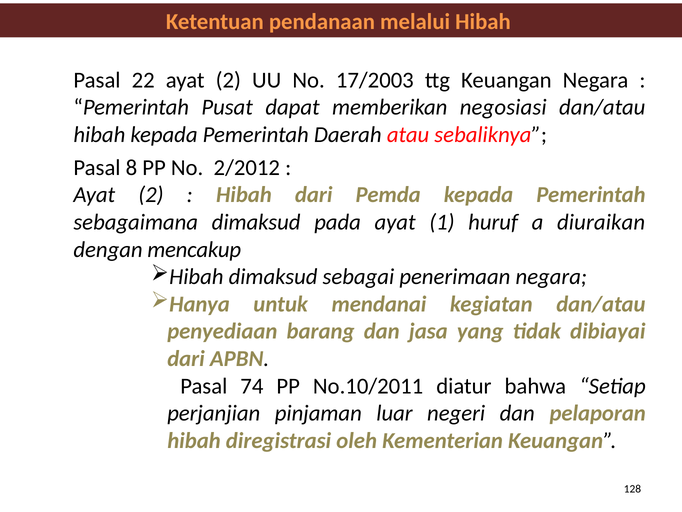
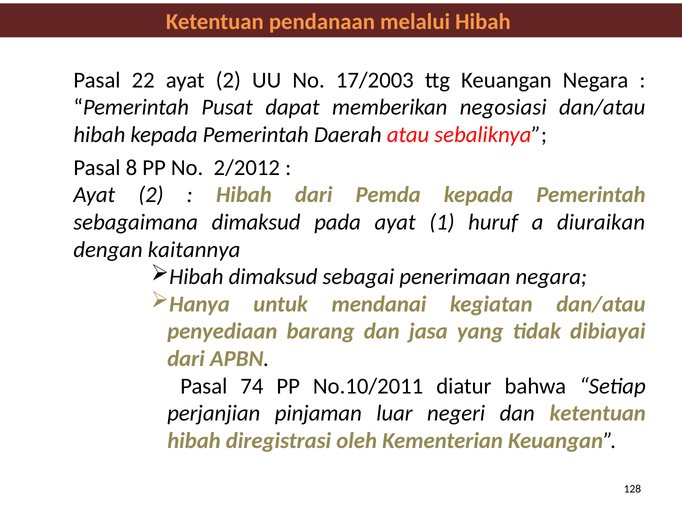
mencakup: mencakup -> kaitannya
dan pelaporan: pelaporan -> ketentuan
